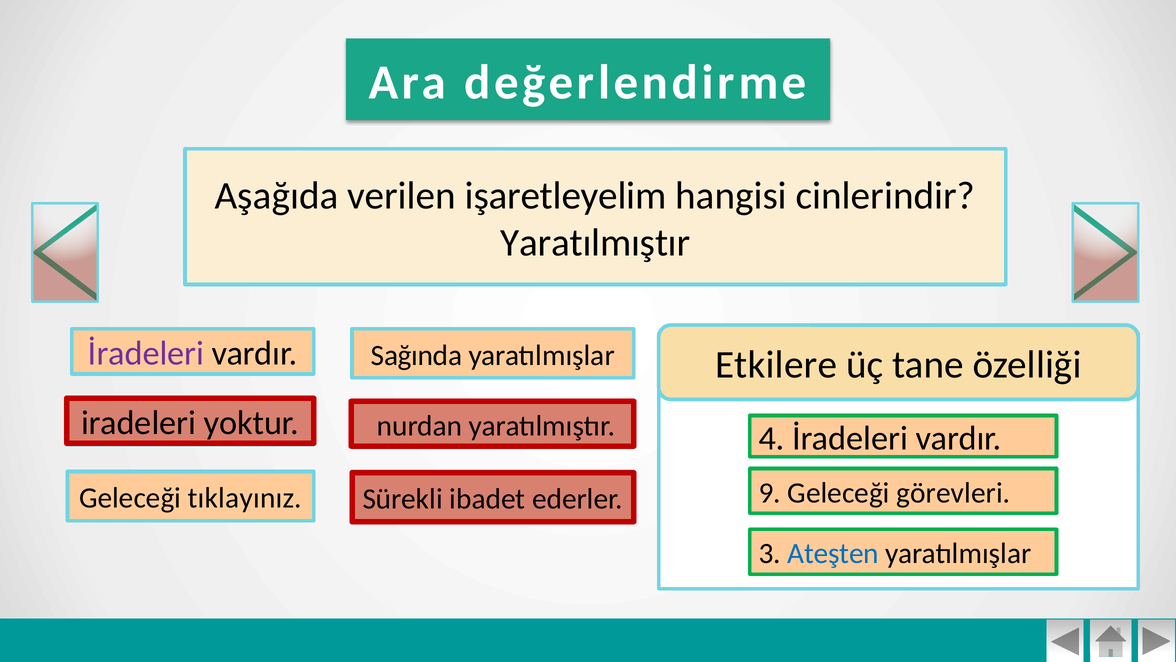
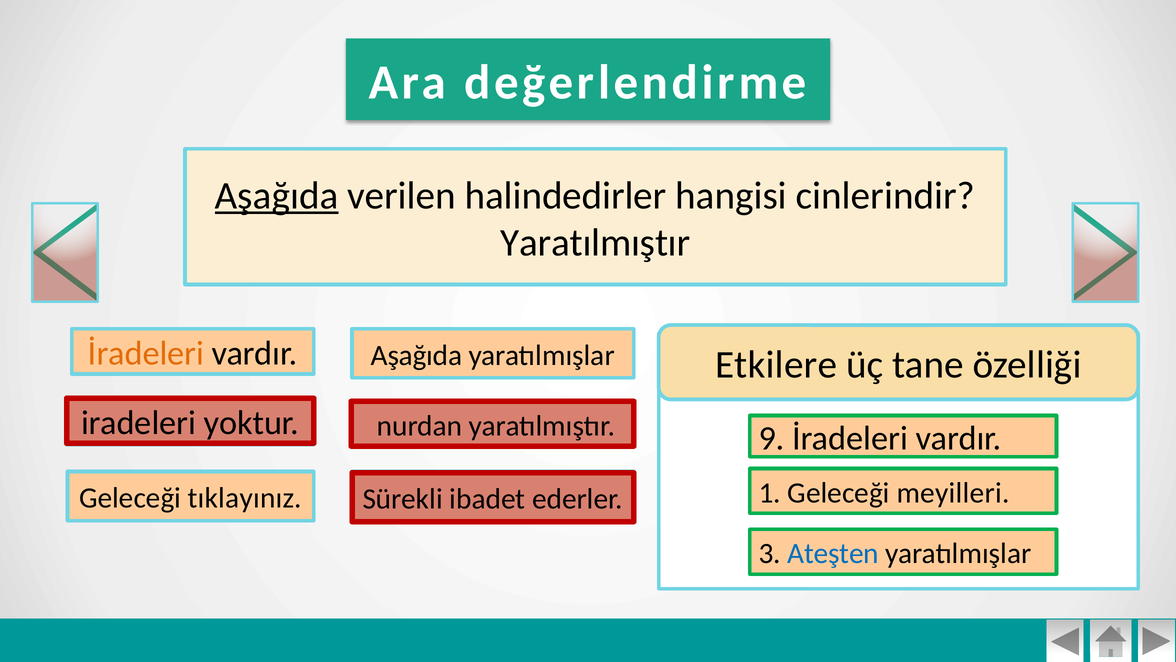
Aşağıda at (277, 196) underline: none -> present
işaretleyelim: işaretleyelim -> halindedirler
İradeleri at (146, 353) colour: purple -> orange
Sağında at (416, 355): Sağında -> Aşağıda
4: 4 -> 9
9: 9 -> 1
görevleri: görevleri -> meyilleri
